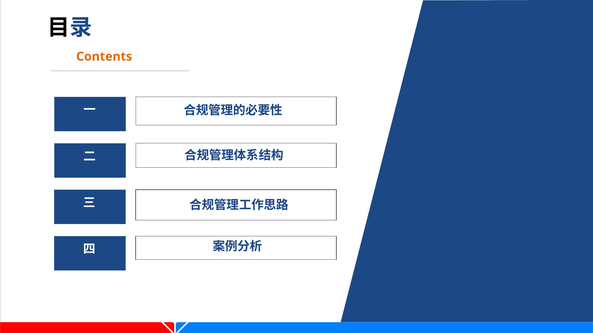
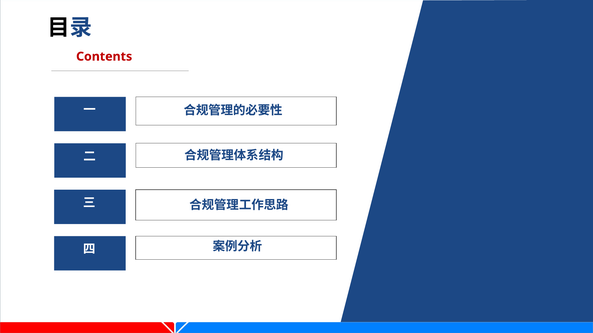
Contents colour: orange -> red
